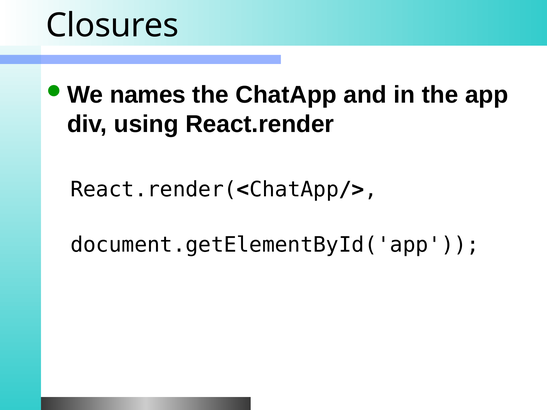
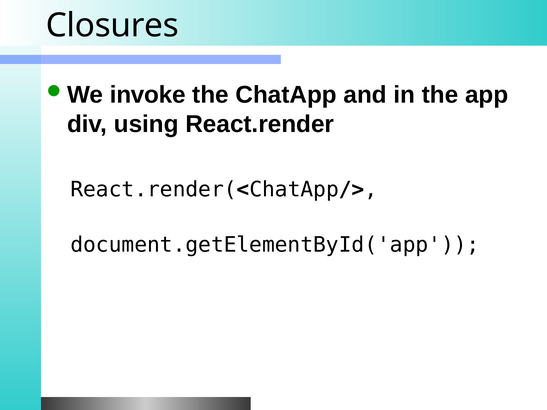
names: names -> invoke
